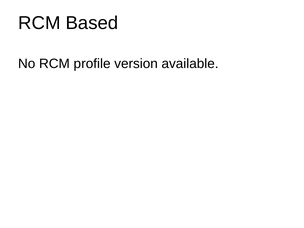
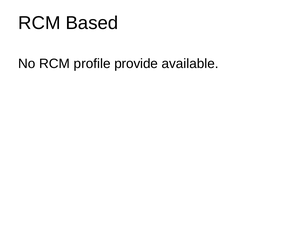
version: version -> provide
